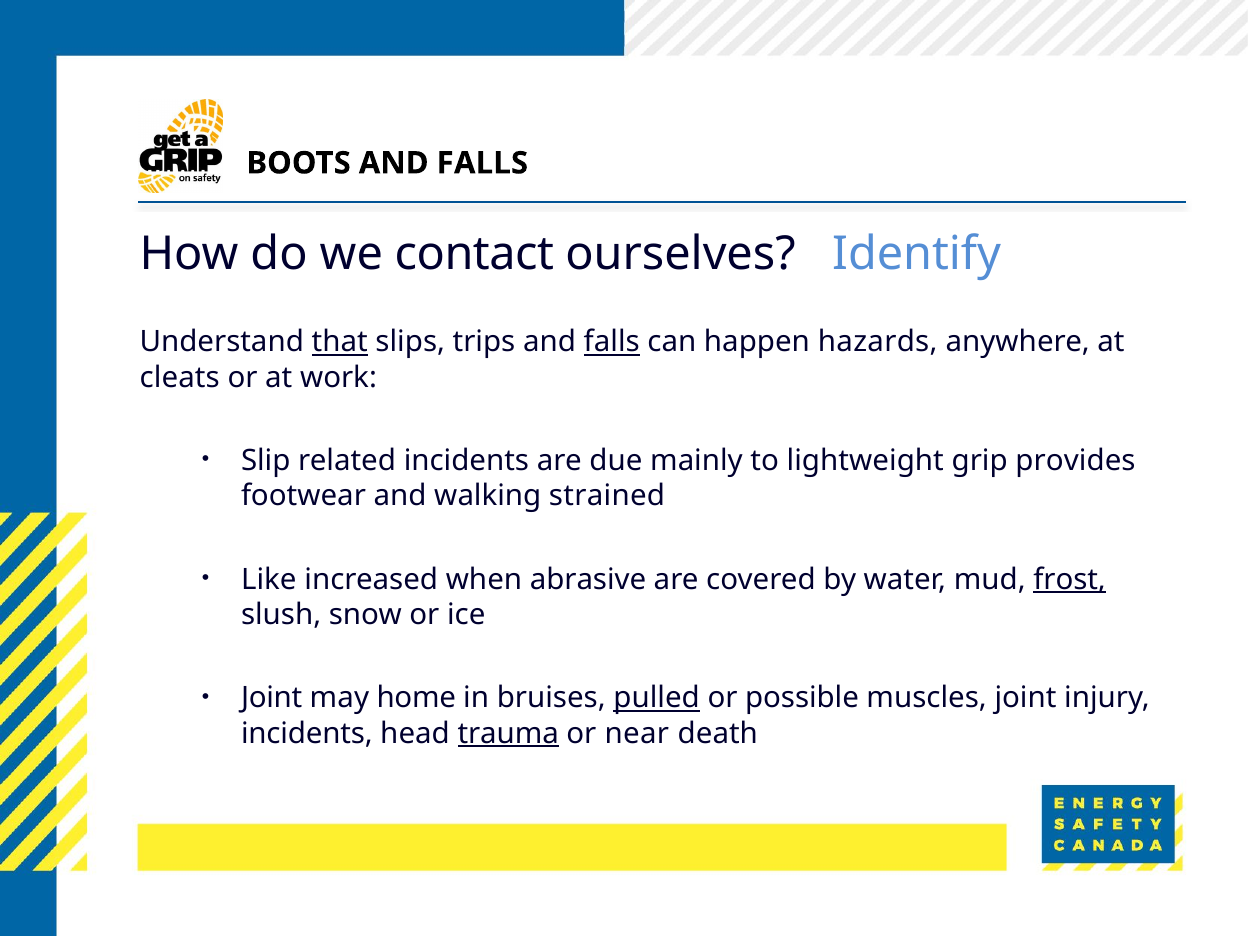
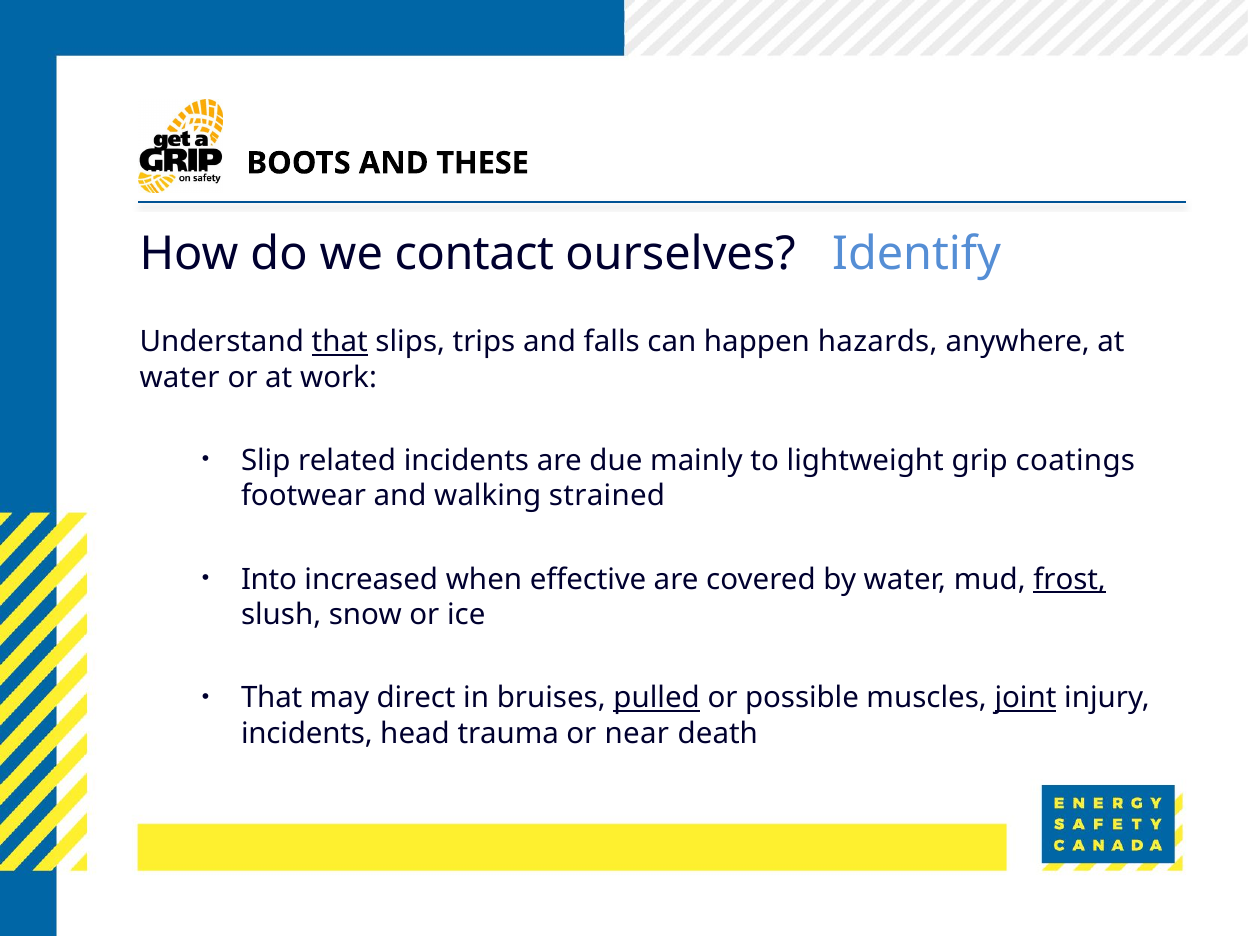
BOOTS AND FALLS: FALLS -> THESE
falls at (612, 342) underline: present -> none
cleats at (180, 378): cleats -> water
provides: provides -> coatings
Like: Like -> Into
abrasive: abrasive -> effective
Joint at (272, 698): Joint -> That
home: home -> direct
joint at (1026, 698) underline: none -> present
trauma underline: present -> none
